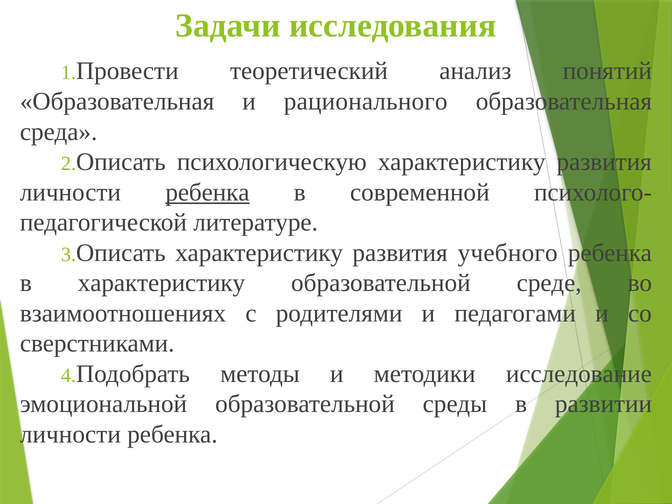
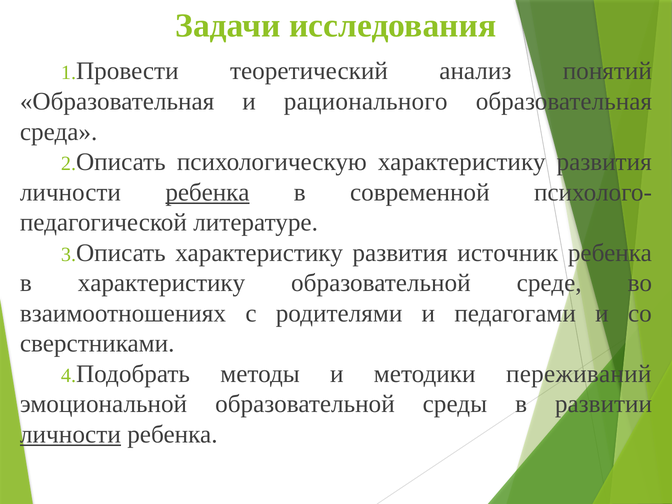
учебного: учебного -> источник
исследование: исследование -> переживаний
личности at (70, 434) underline: none -> present
